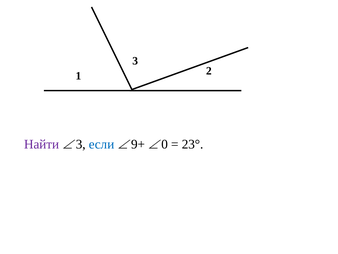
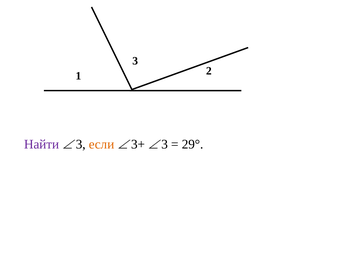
если colour: blue -> orange
9+: 9+ -> 3+
0 at (165, 144): 0 -> 3
23°: 23° -> 29°
